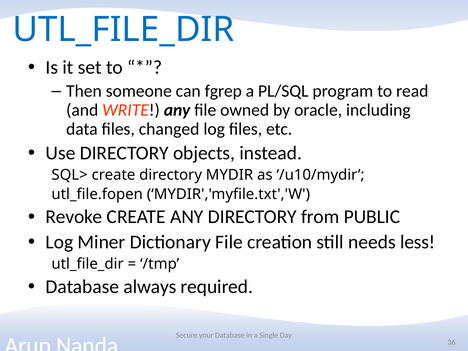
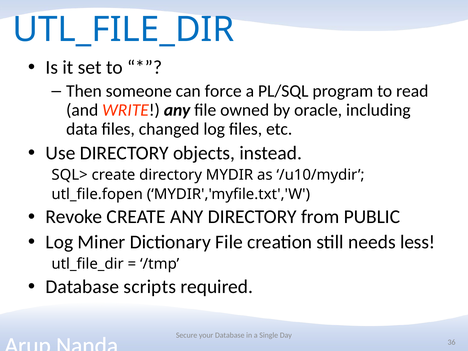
fgrep: fgrep -> force
always: always -> scripts
